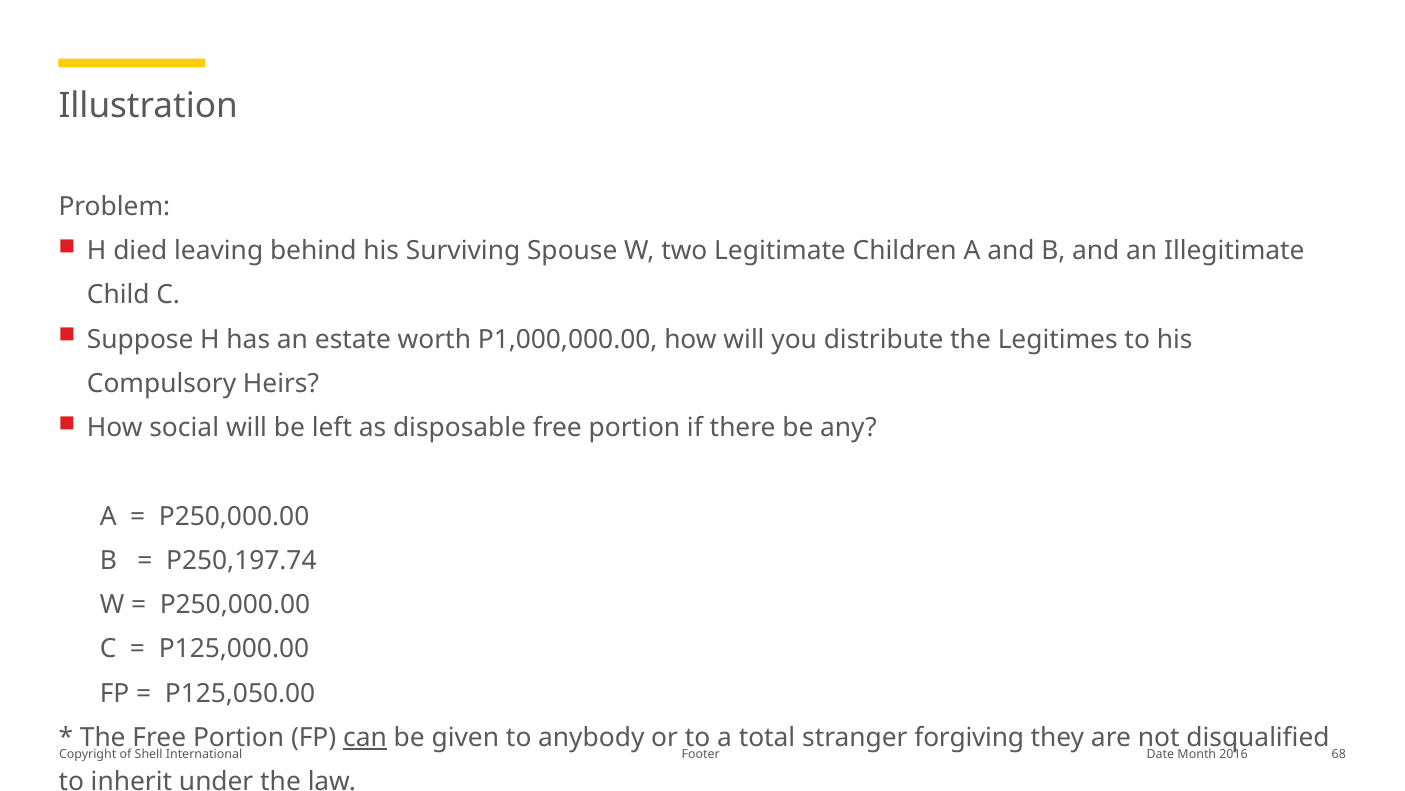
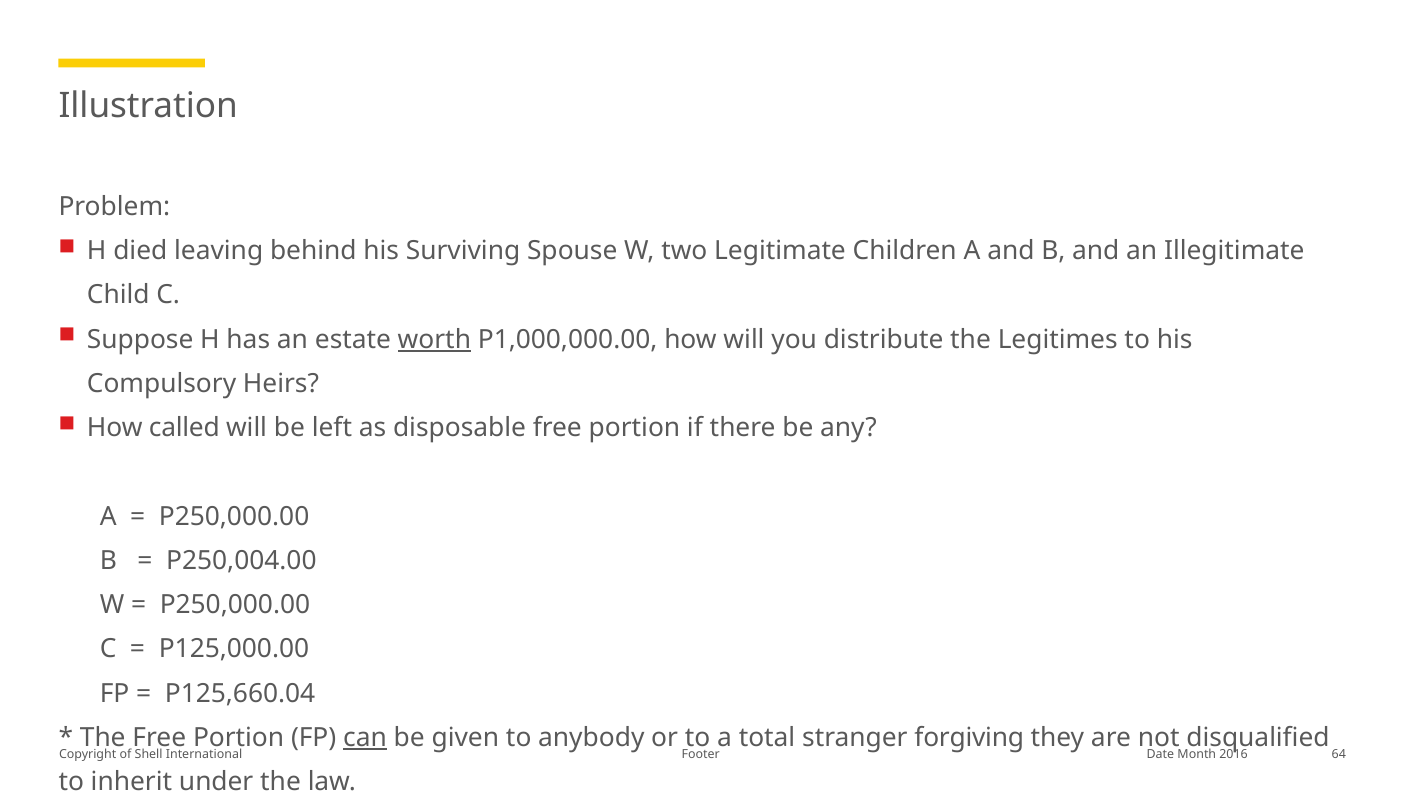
worth underline: none -> present
social: social -> called
P250,197.74: P250,197.74 -> P250,004.00
P125,050.00: P125,050.00 -> P125,660.04
68: 68 -> 64
